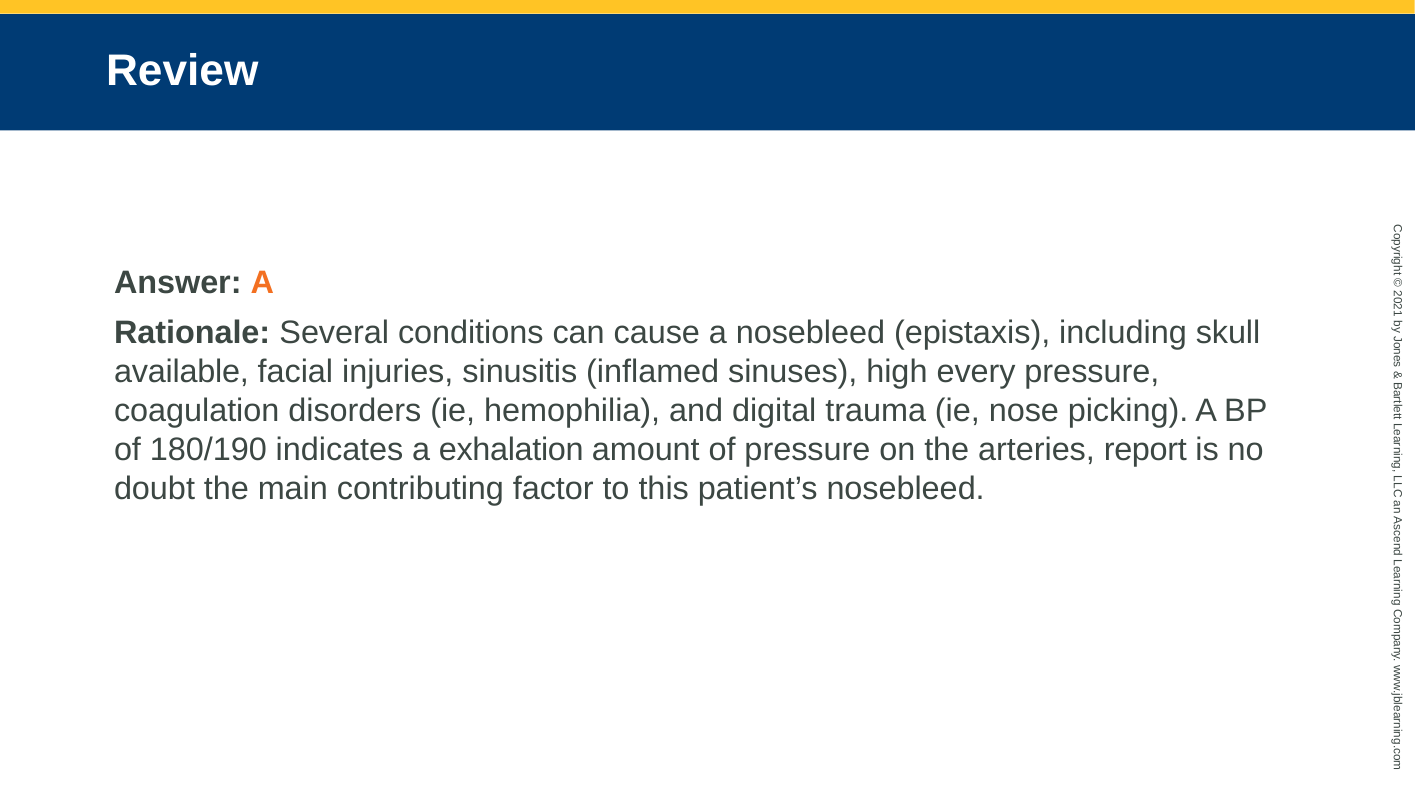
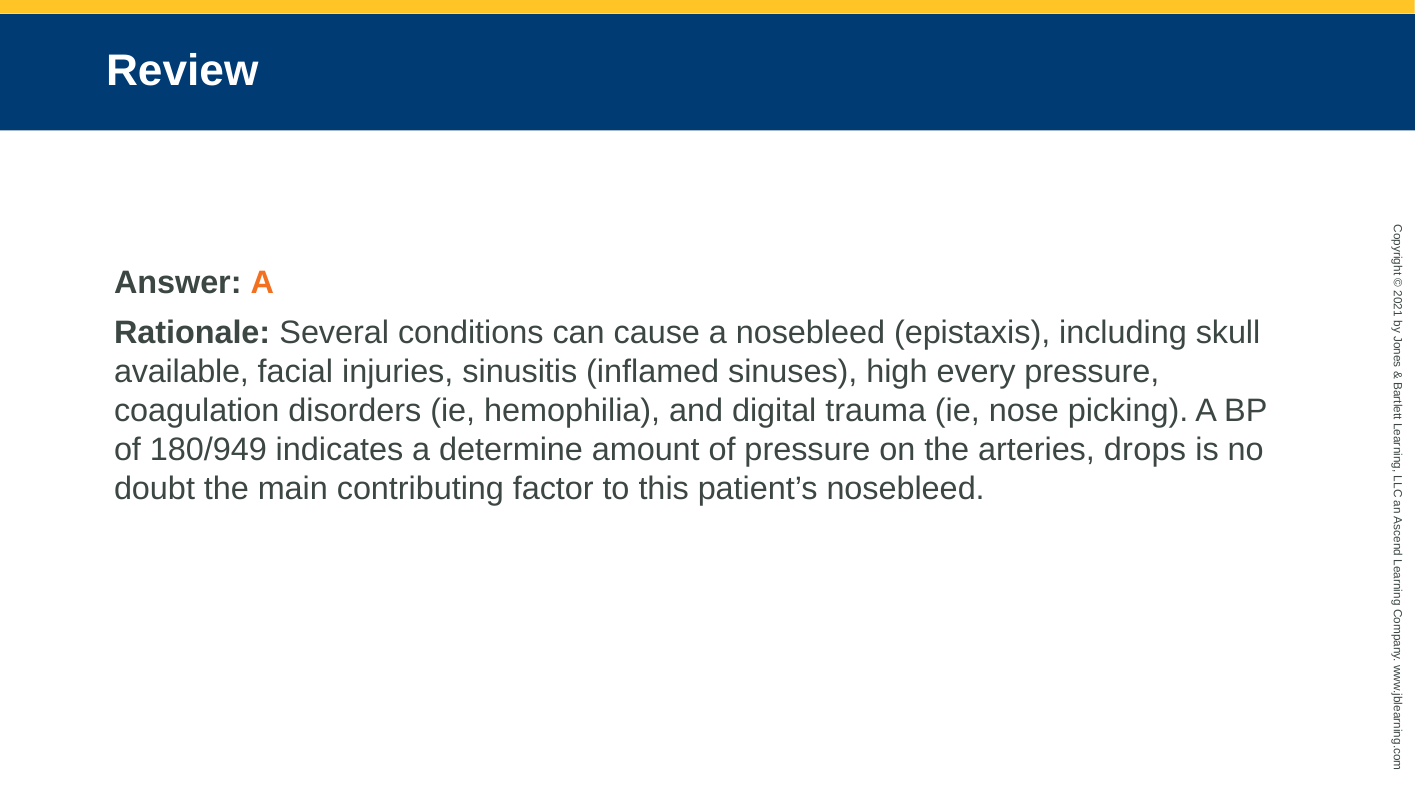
180/190: 180/190 -> 180/949
exhalation: exhalation -> determine
report: report -> drops
